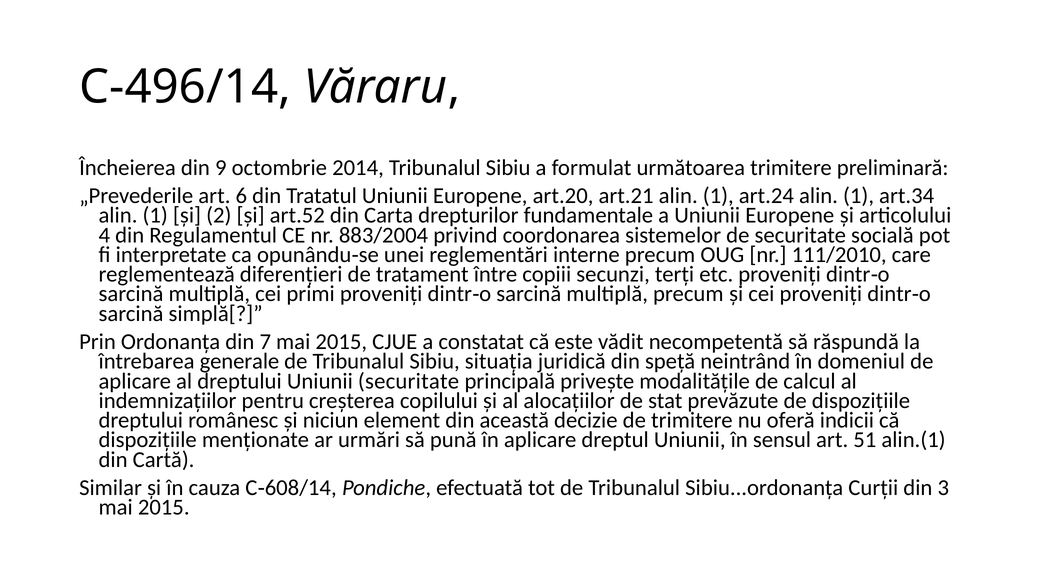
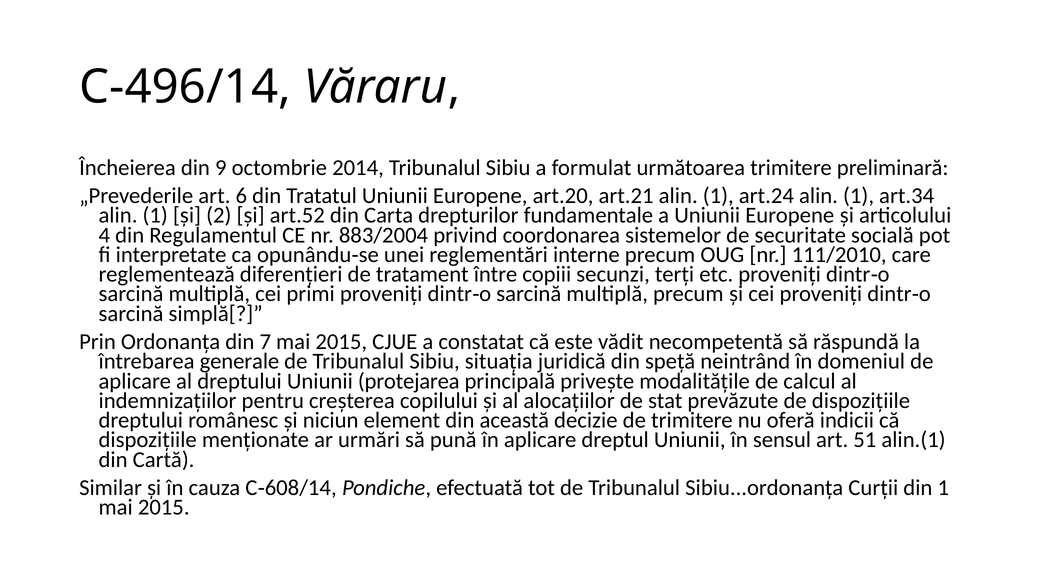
Uniunii securitate: securitate -> protejarea
din 3: 3 -> 1
